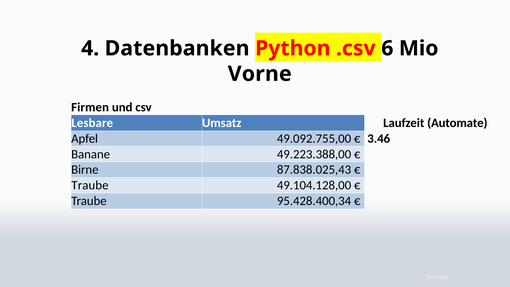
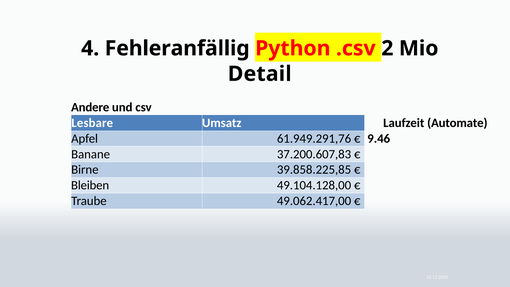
Datenbanken: Datenbanken -> Fehleranfällig
6: 6 -> 2
Vorne: Vorne -> Detail
Firmen: Firmen -> Andere
49.092.755,00: 49.092.755,00 -> 61.949.291,76
3.46: 3.46 -> 9.46
49.223.388,00: 49.223.388,00 -> 37.200.607,83
87.838.025,43: 87.838.025,43 -> 39.858.225,85
Traube at (90, 185): Traube -> Bleiben
95.428.400,34: 95.428.400,34 -> 49.062.417,00
